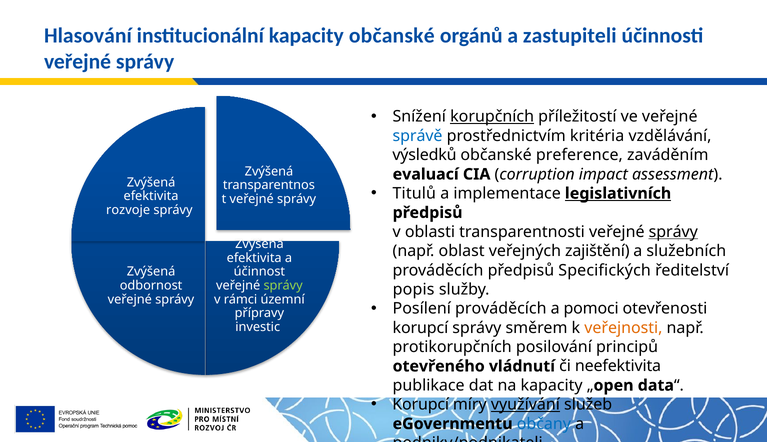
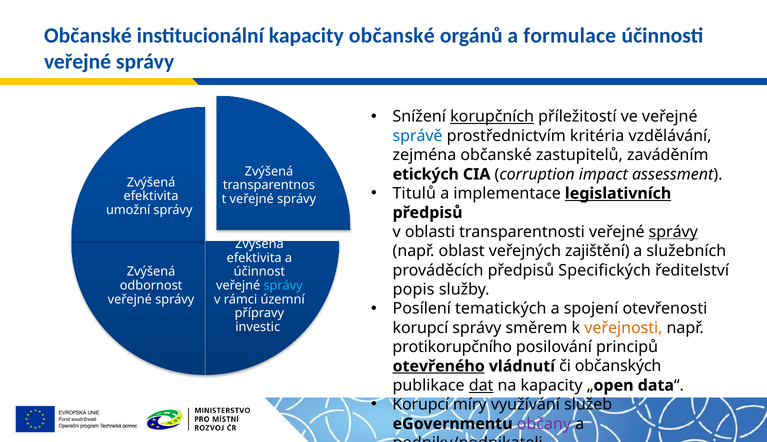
Hlasování at (88, 36): Hlasování -> Občanské
zastupiteli: zastupiteli -> formulace
výsledků: výsledků -> zejména
preference: preference -> zastupitelů
evaluací: evaluací -> etických
rozvoje: rozvoje -> umožní
správy at (283, 285) colour: light green -> light blue
Posílení prováděcích: prováděcích -> tematických
pomoci: pomoci -> spojení
protikorupčních: protikorupčních -> protikorupčního
otevřeného underline: none -> present
neefektivita: neefektivita -> občanských
dat underline: none -> present
využívání underline: present -> none
občany colour: blue -> purple
